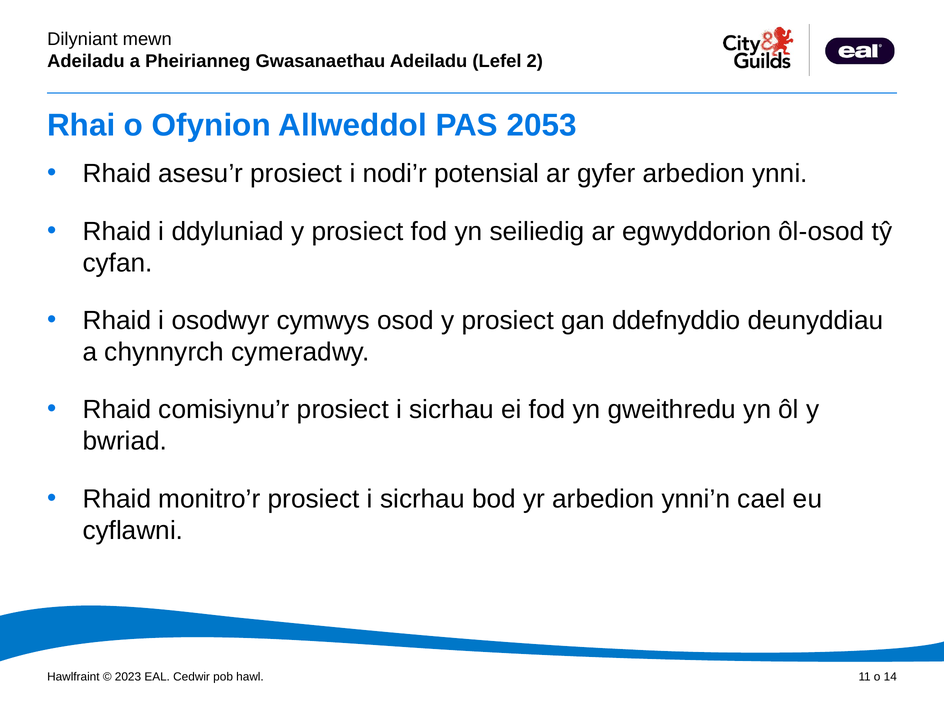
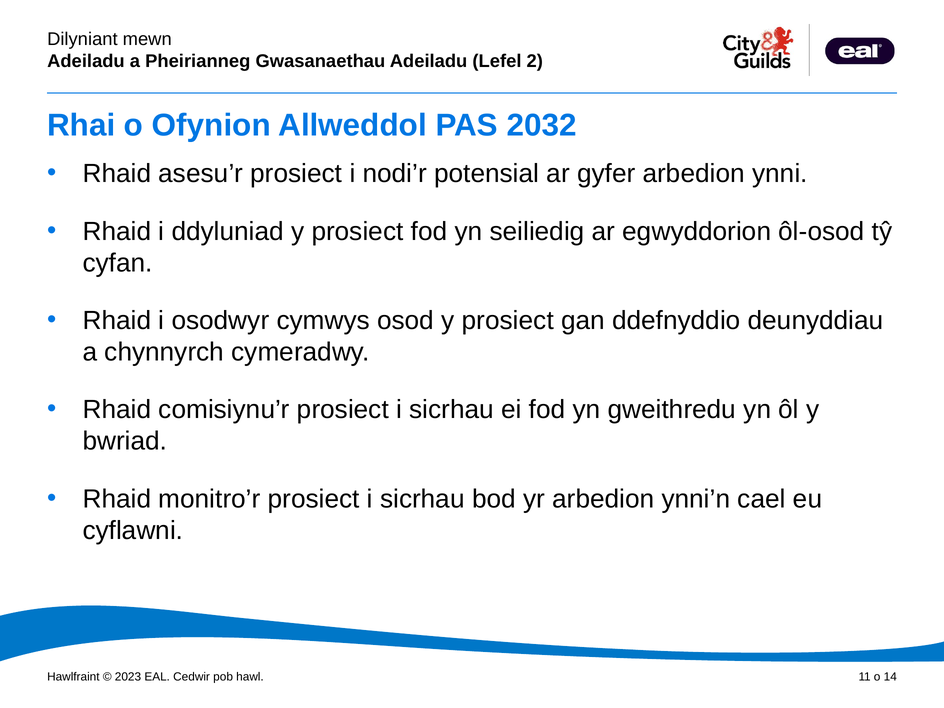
2053: 2053 -> 2032
